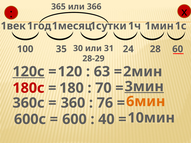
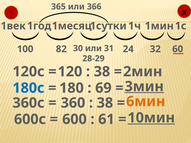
35: 35 -> 82
28: 28 -> 32
120с underline: present -> none
63 at (102, 72): 63 -> 38
180с colour: red -> blue
70: 70 -> 69
76 at (105, 103): 76 -> 38
40: 40 -> 61
10мин underline: none -> present
